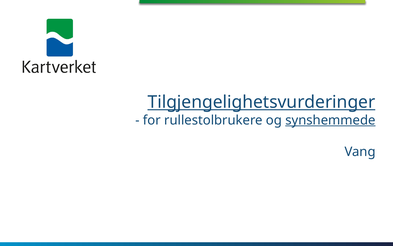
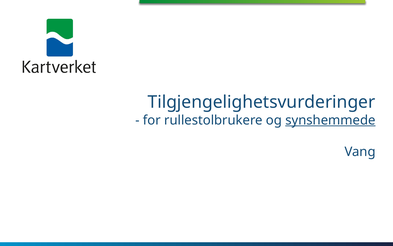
Tilgjengelighetsvurderinger underline: present -> none
